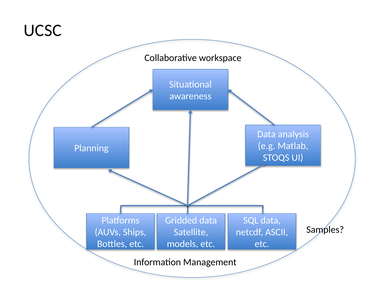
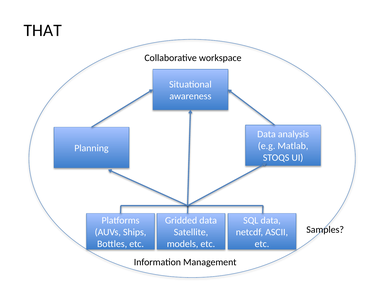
UCSC: UCSC -> THAT
